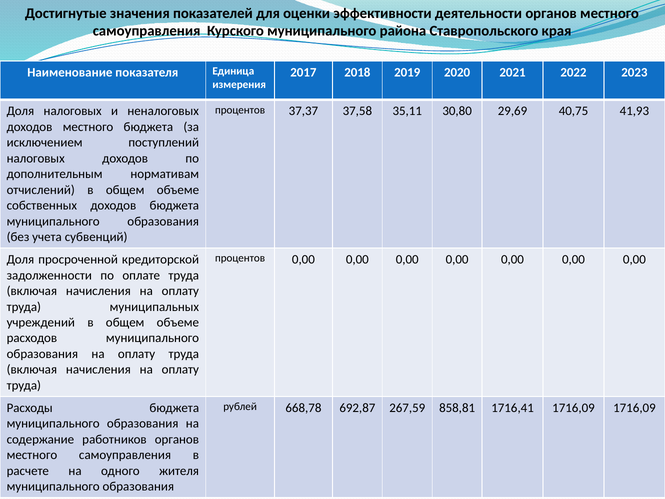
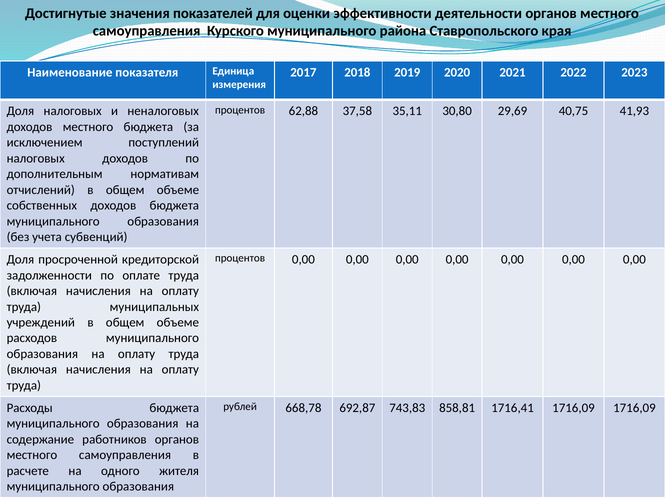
37,37: 37,37 -> 62,88
267,59: 267,59 -> 743,83
